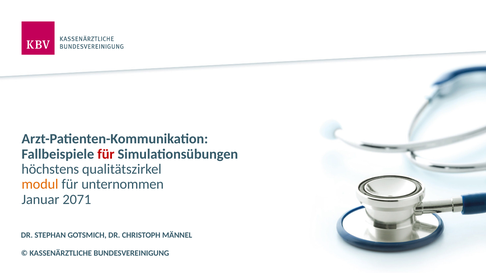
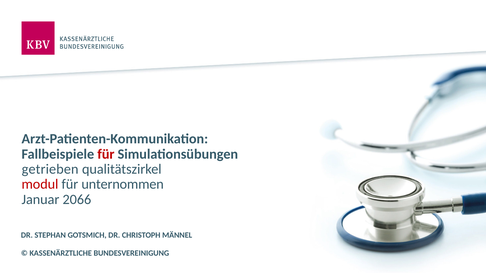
höchstens: höchstens -> getrieben
modul colour: orange -> red
2071: 2071 -> 2066
